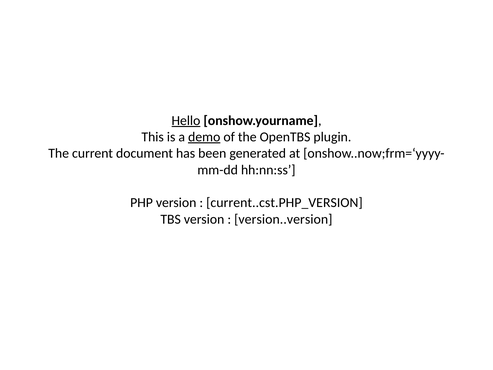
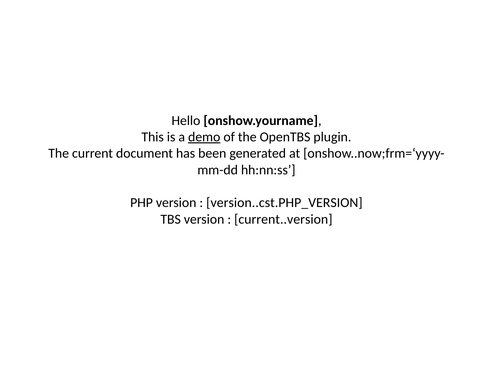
Hello underline: present -> none
current..cst.PHP_VERSION: current..cst.PHP_VERSION -> version..cst.PHP_VERSION
version..version: version..version -> current..version
